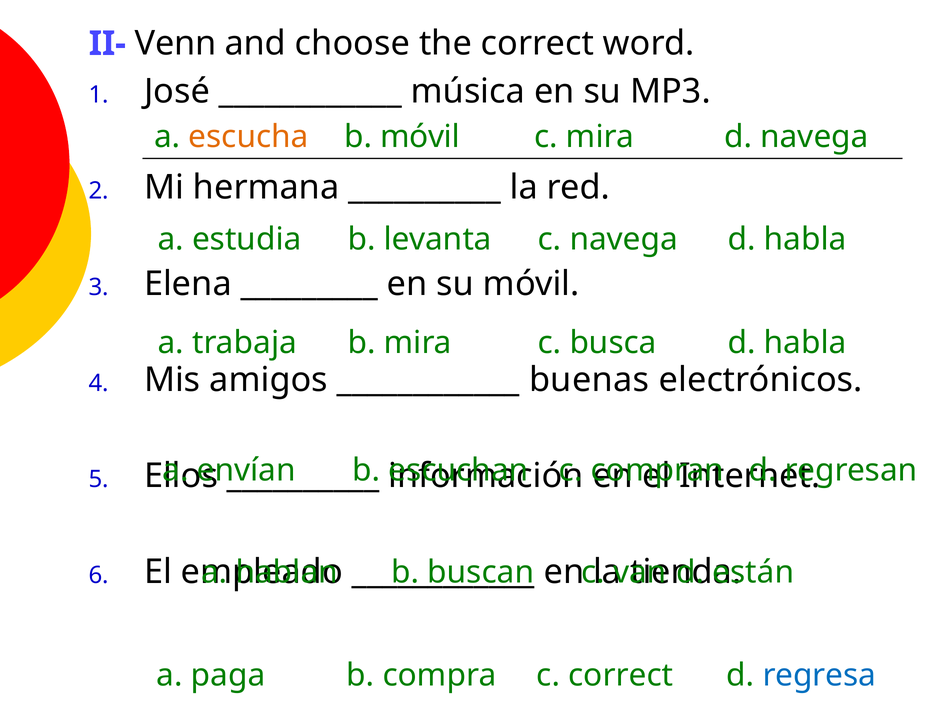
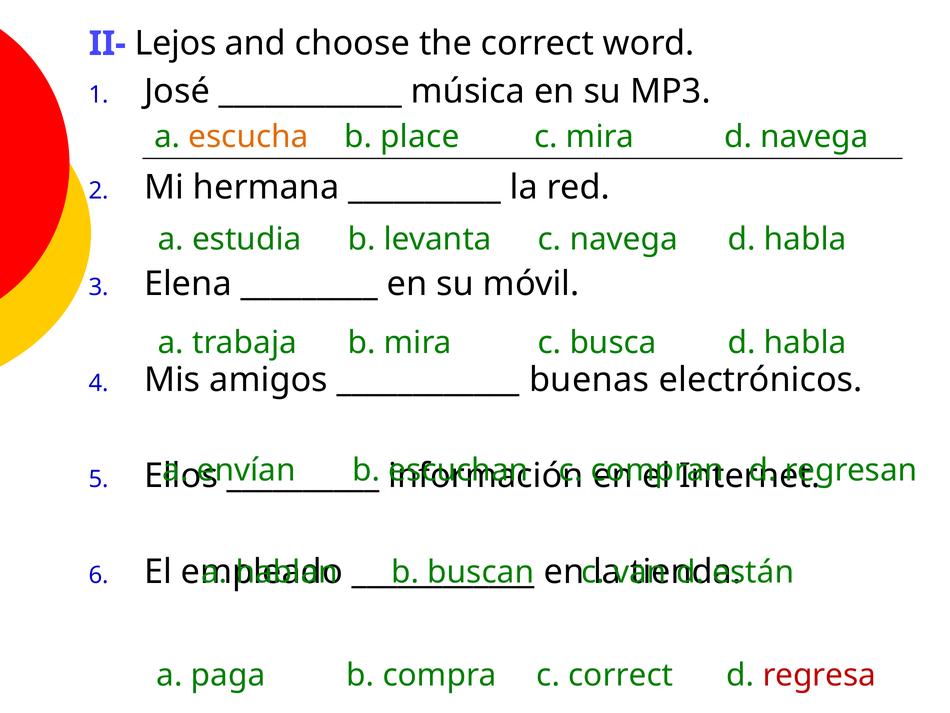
Venn: Venn -> Lejos
b móvil: móvil -> place
regresa colour: blue -> red
